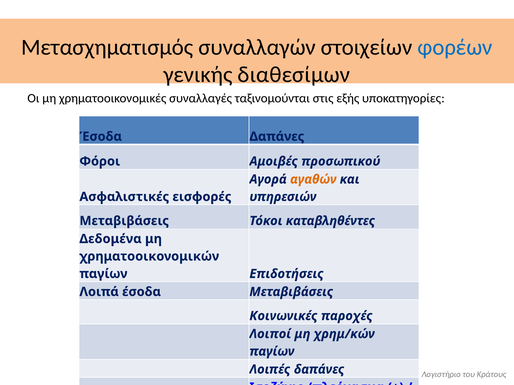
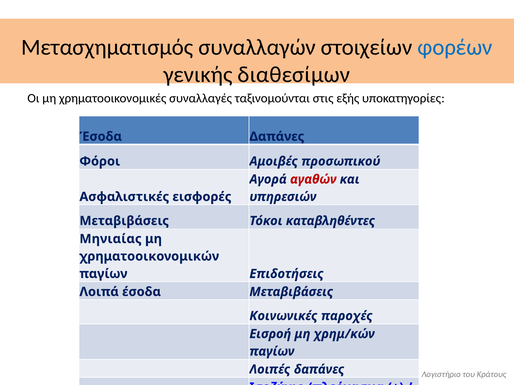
αγαθών colour: orange -> red
Δεδομένα: Δεδομένα -> Μηνιαίας
Λοιποί: Λοιποί -> Εισροή
